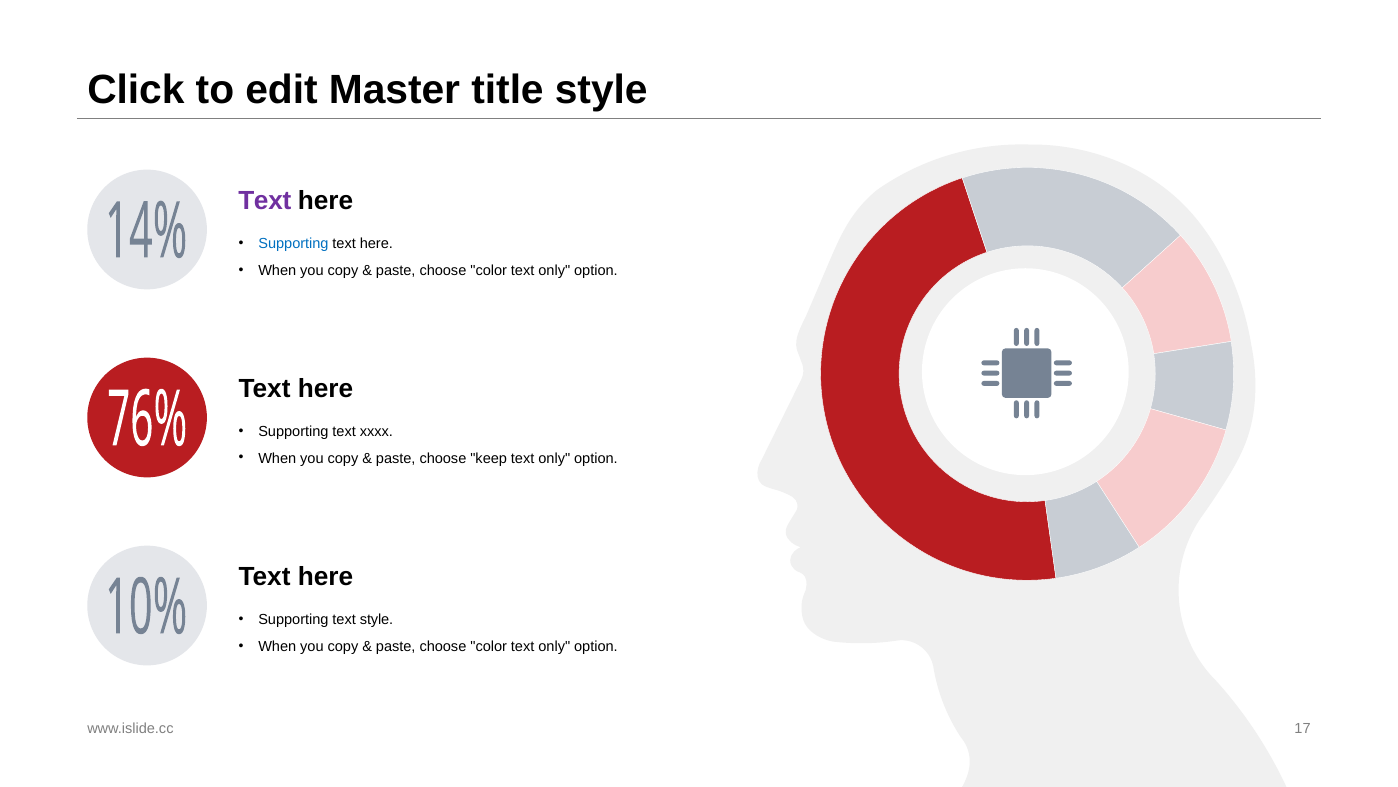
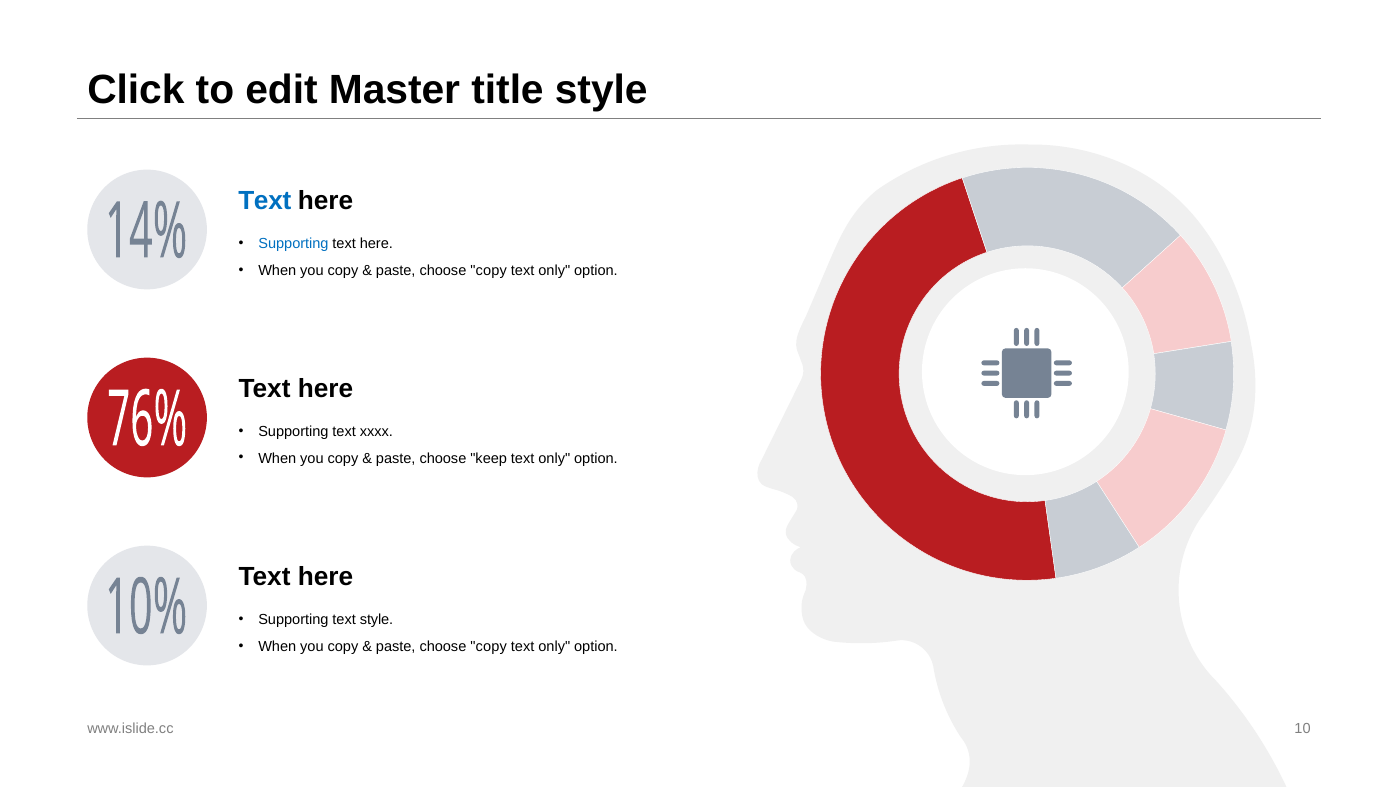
Text at (265, 201) colour: purple -> blue
color at (489, 270): color -> copy
color at (489, 646): color -> copy
17: 17 -> 10
